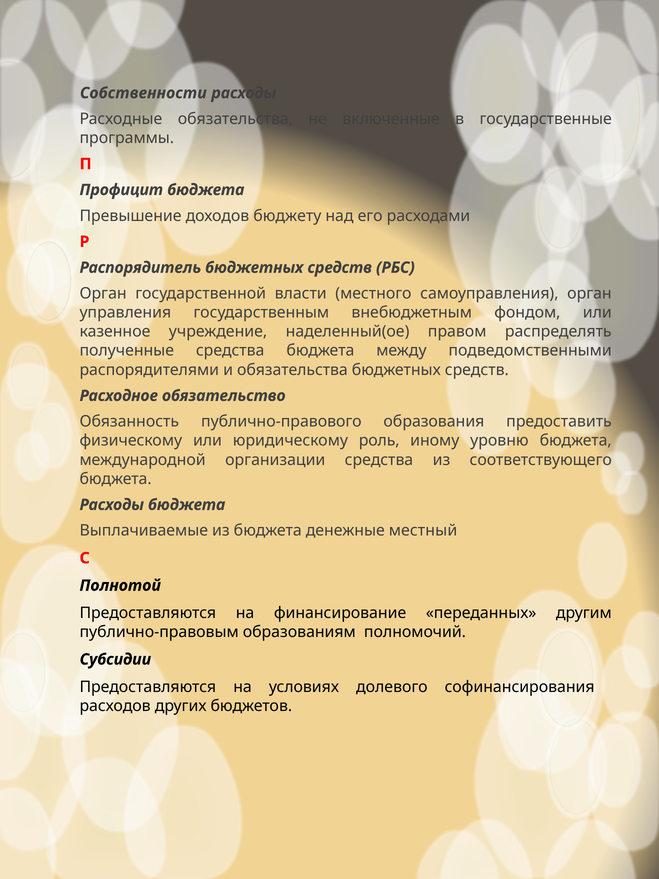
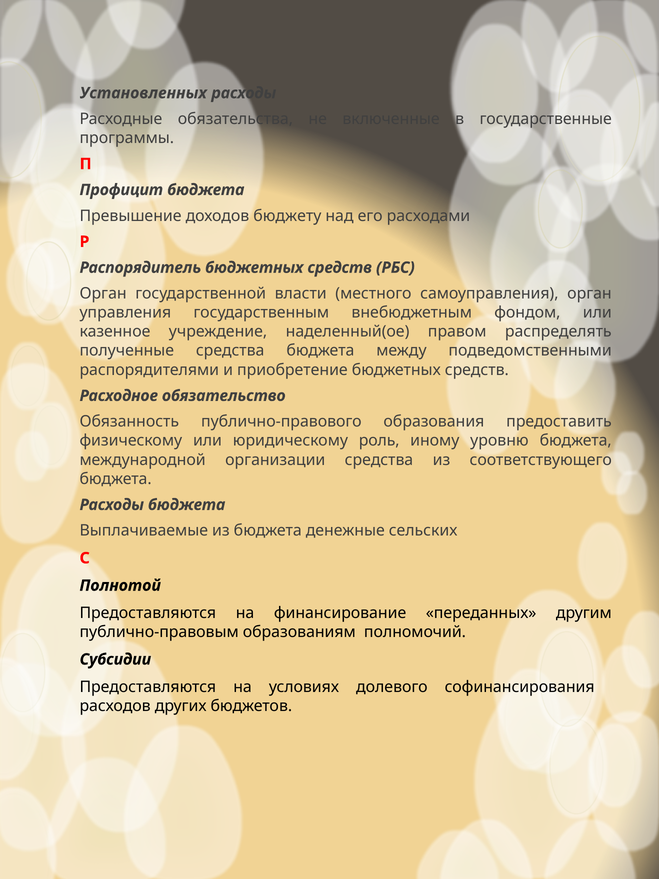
Собственности: Собственности -> Установленных
и обязательства: обязательства -> приобретение
местный: местный -> сельских
